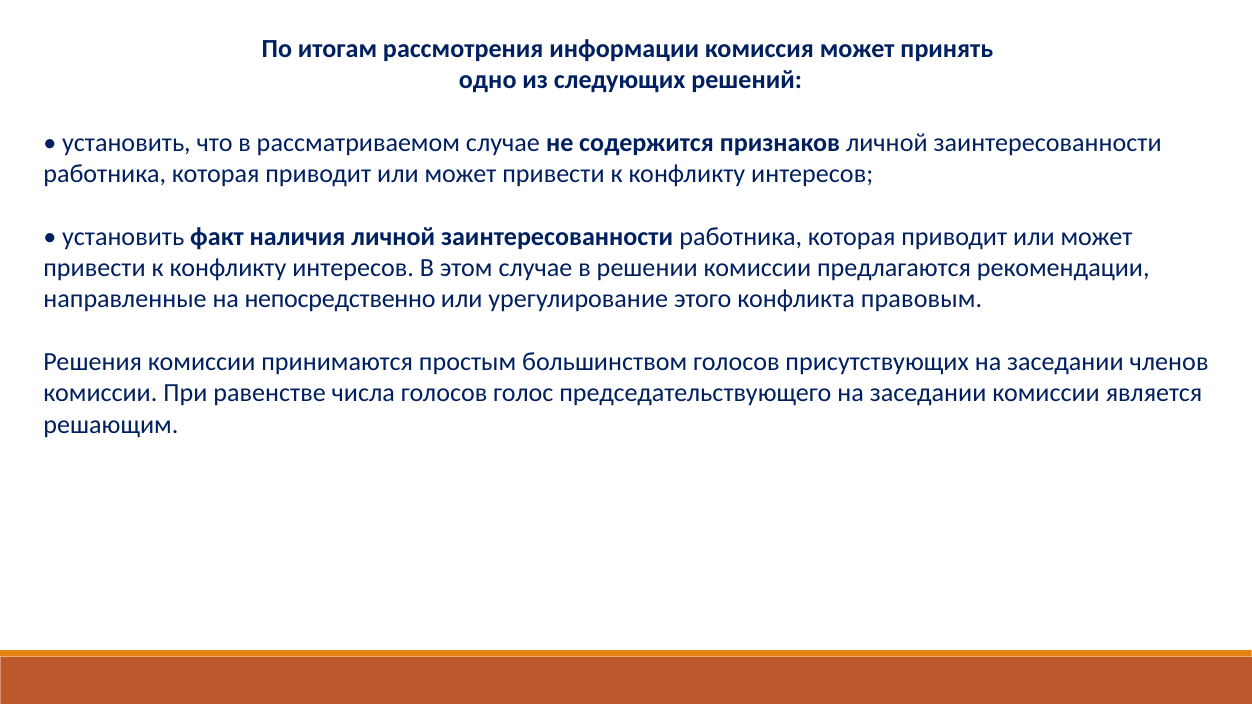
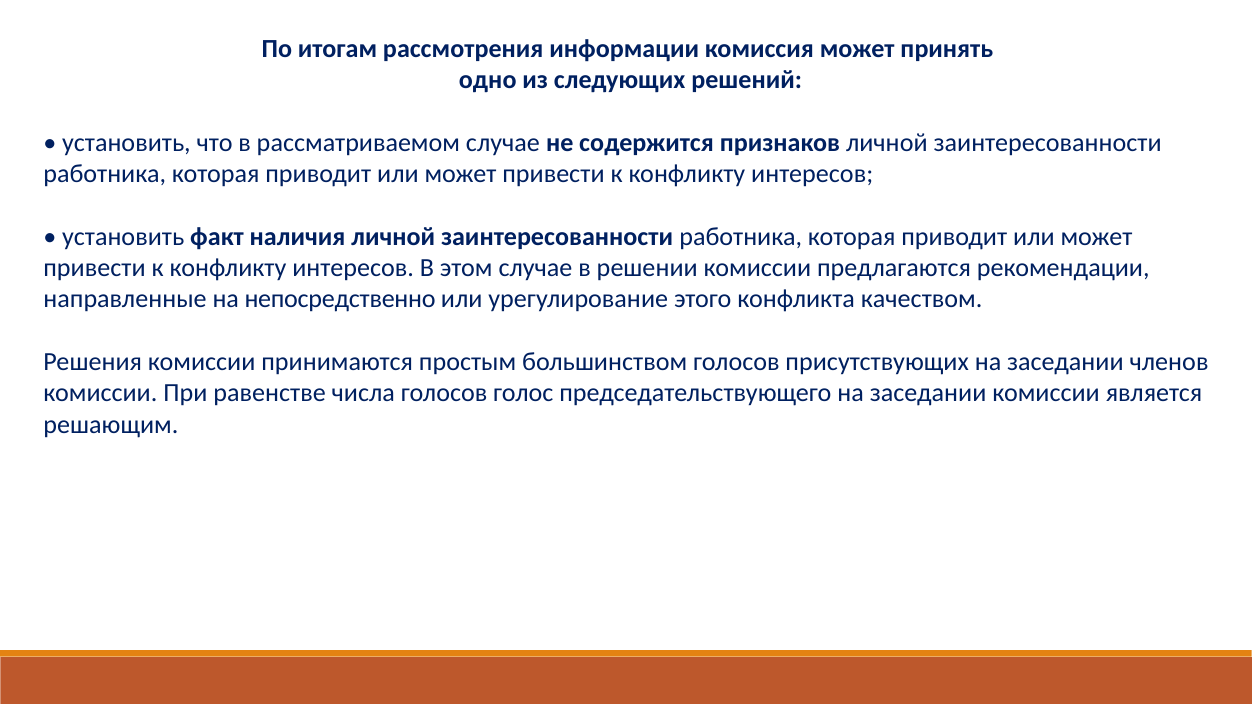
правовым: правовым -> качеством
